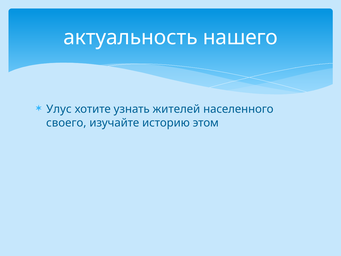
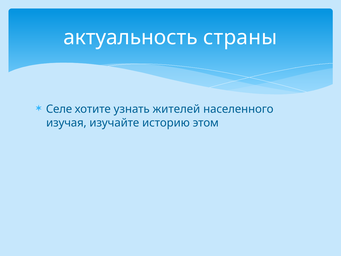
нашего: нашего -> страны
Улус: Улус -> Селе
своего: своего -> изучая
